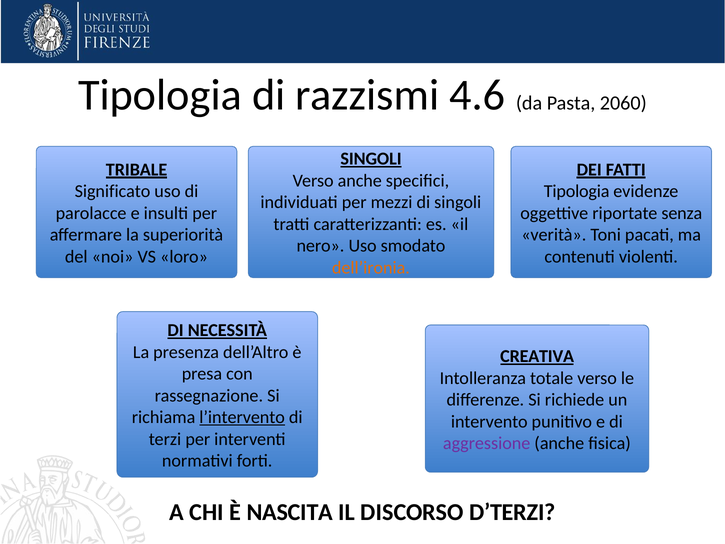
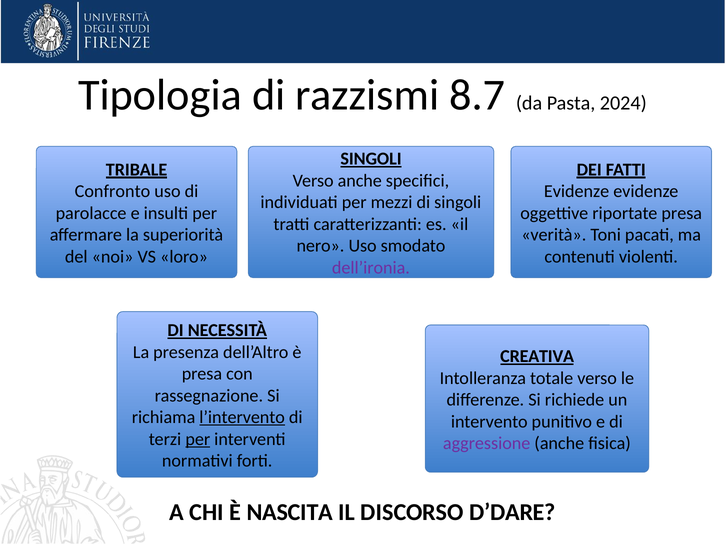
4.6: 4.6 -> 8.7
2060: 2060 -> 2024
Significato: Significato -> Confronto
Tipologia at (577, 191): Tipologia -> Evidenze
riportate senza: senza -> presa
dell’ironia colour: orange -> purple
per at (198, 439) underline: none -> present
D’TERZI: D’TERZI -> D’DARE
